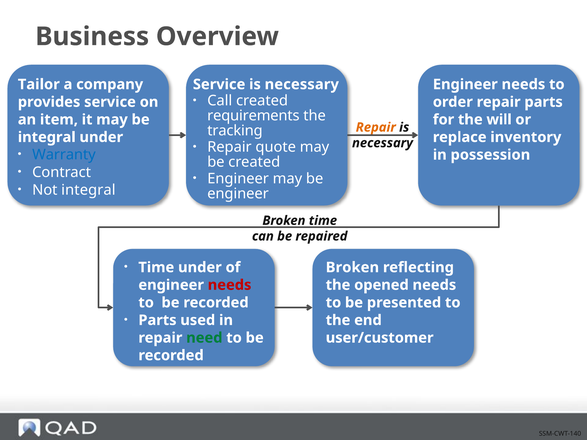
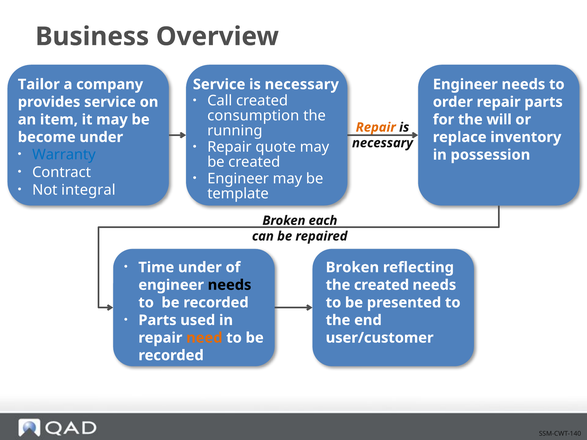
requirements: requirements -> consumption
tracking: tracking -> running
integral at (47, 137): integral -> become
engineer at (238, 194): engineer -> template
Broken time: time -> each
needs at (230, 285) colour: red -> black
the opened: opened -> created
need colour: green -> orange
